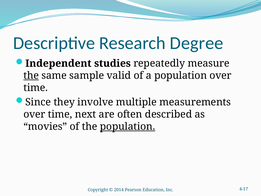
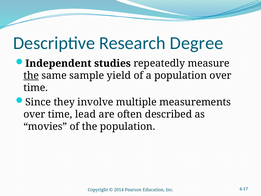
valid: valid -> yield
next: next -> lead
population at (128, 126) underline: present -> none
